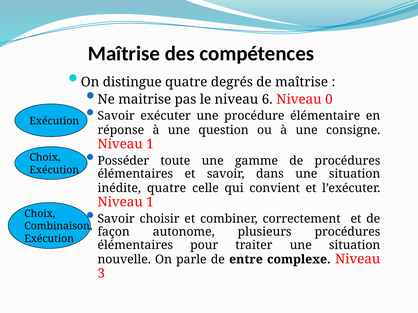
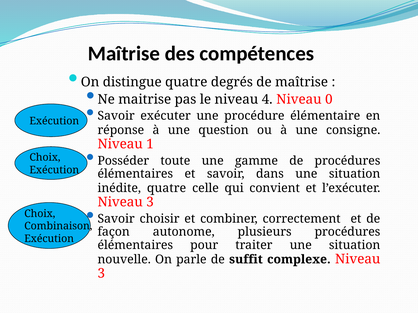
6: 6 -> 4
1 at (150, 203): 1 -> 3
entre: entre -> suffit
